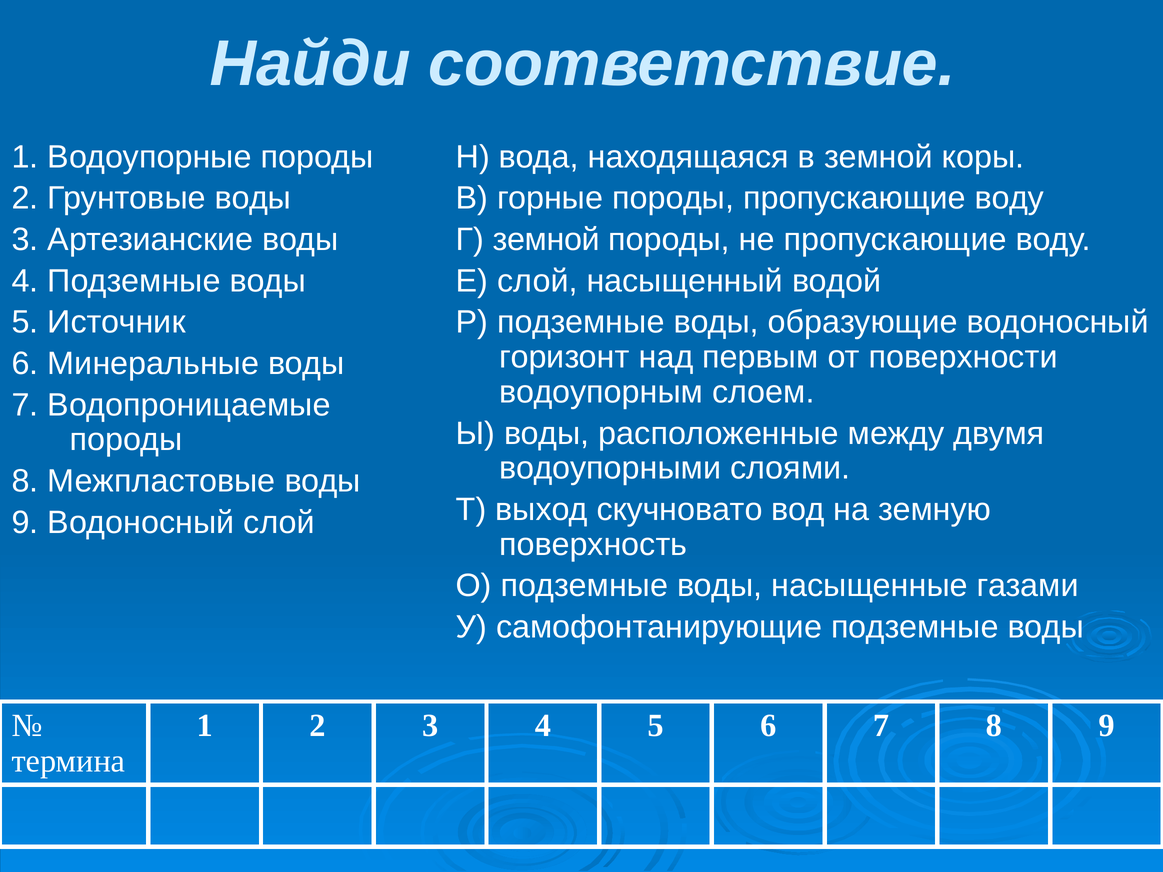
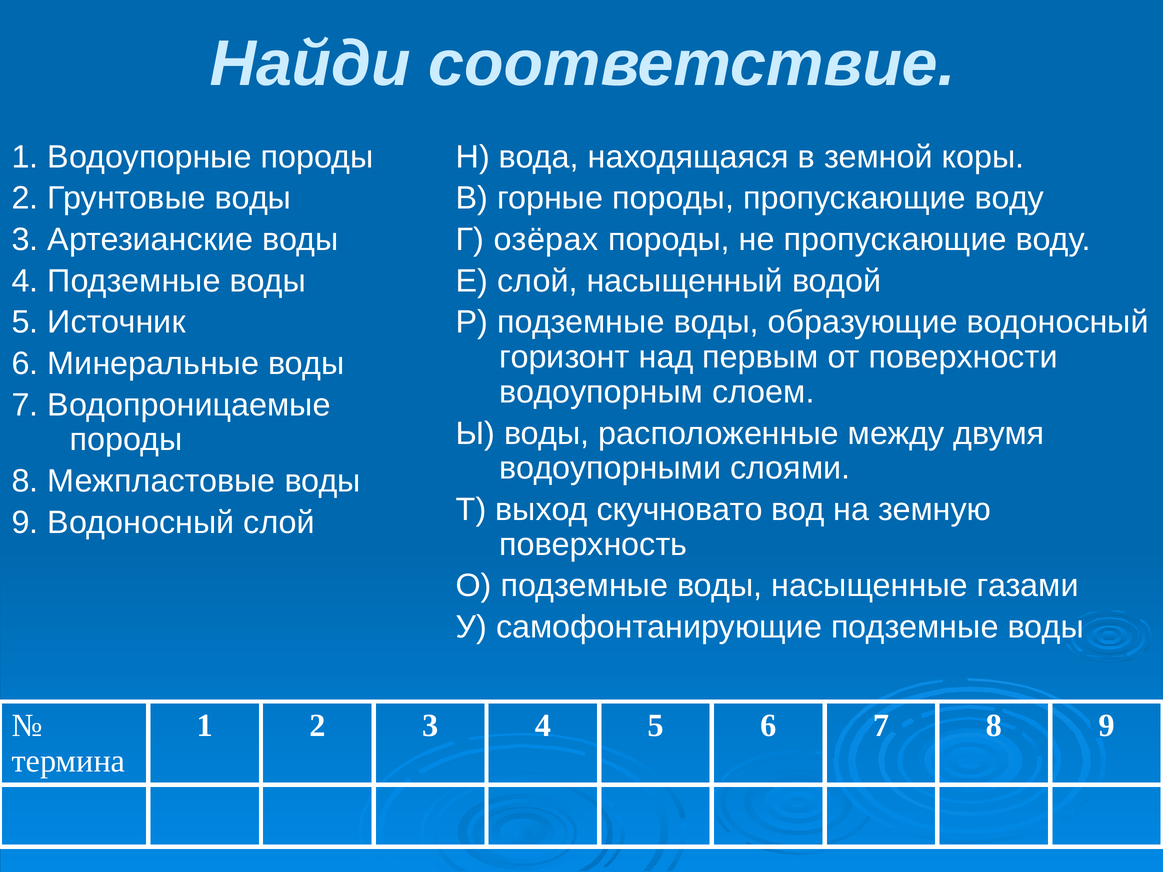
Г земной: земной -> озёрах
